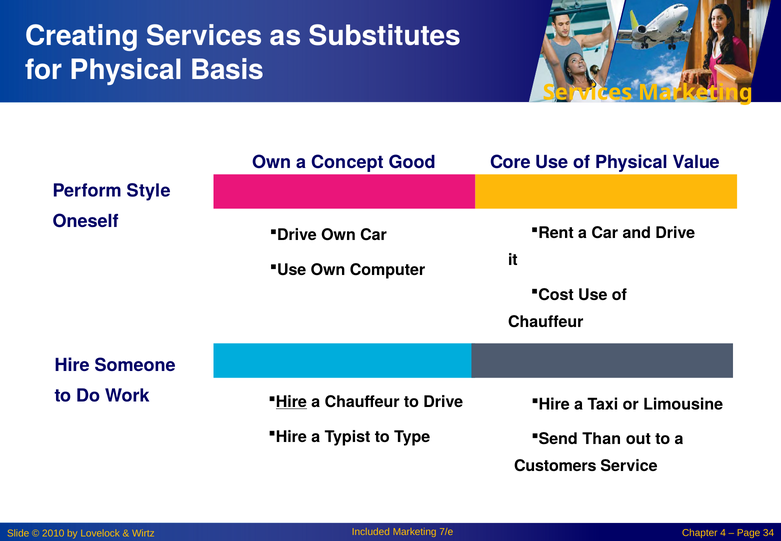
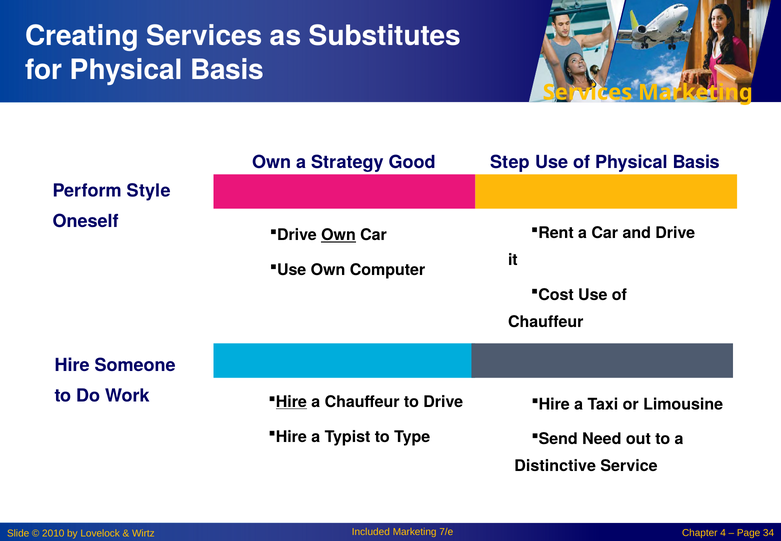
Concept: Concept -> Strategy
Core: Core -> Step
of Physical Value: Value -> Basis
Own at (339, 235) underline: none -> present
Than: Than -> Need
Customers: Customers -> Distinctive
